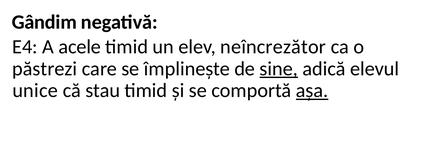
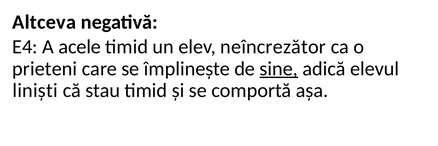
Gândim: Gândim -> Altceva
păstrezi: păstrezi -> prieteni
unice: unice -> liniști
așa underline: present -> none
